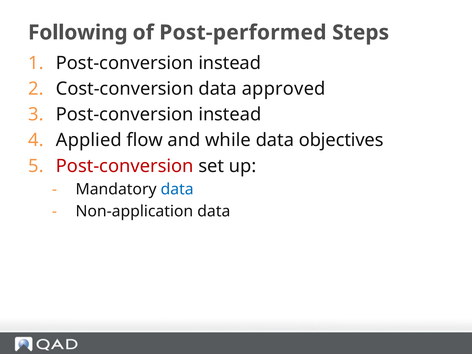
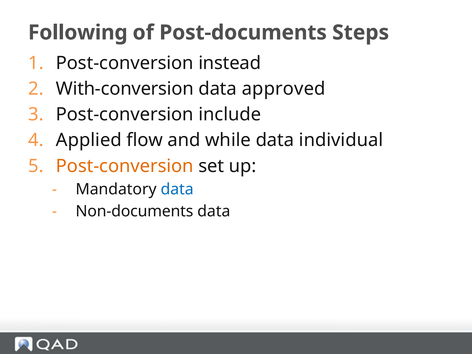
Post-performed: Post-performed -> Post-documents
Cost-conversion: Cost-conversion -> With-conversion
instead at (230, 115): instead -> include
objectives: objectives -> individual
Post-conversion at (125, 166) colour: red -> orange
Non-application: Non-application -> Non-documents
